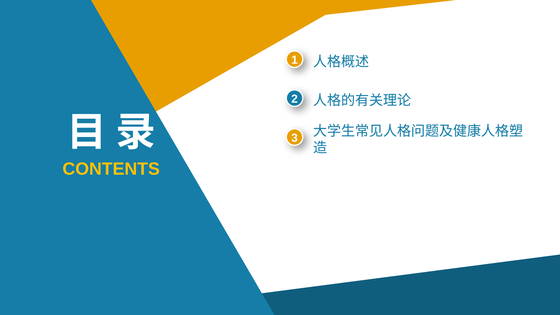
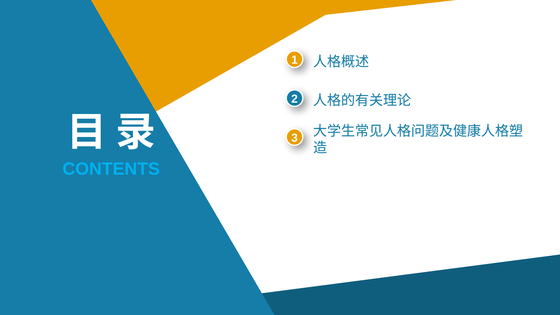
CONTENTS colour: yellow -> light blue
